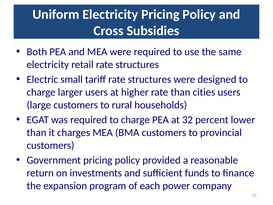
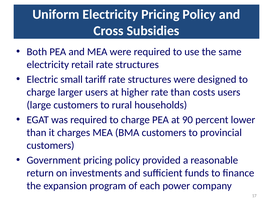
cities: cities -> costs
32: 32 -> 90
